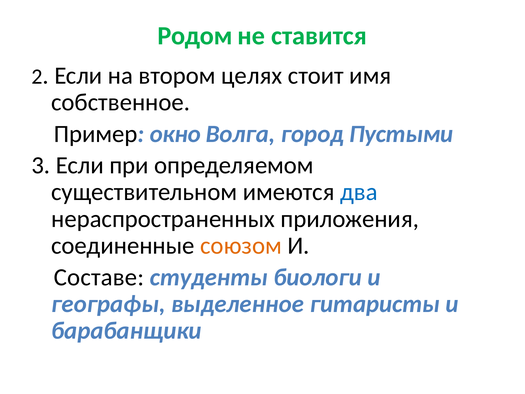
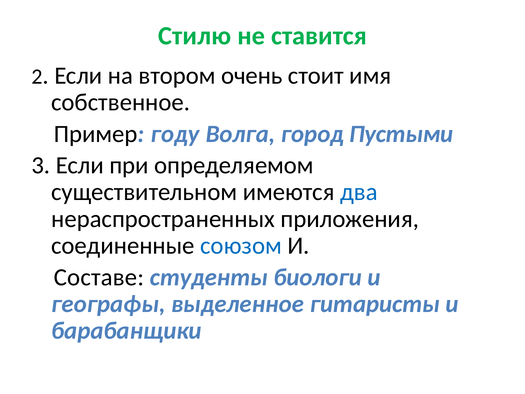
Родом: Родом -> Стилю
целях: целях -> очень
окно: окно -> году
союзом colour: orange -> blue
